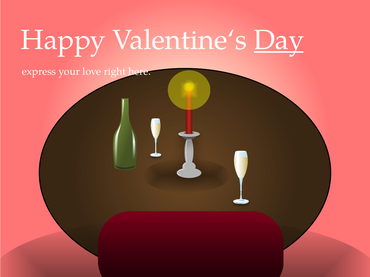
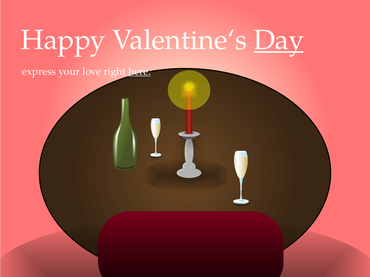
here underline: none -> present
